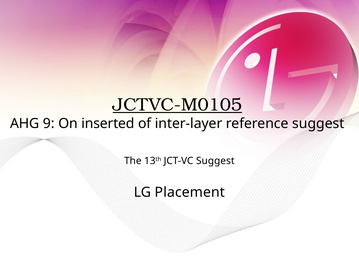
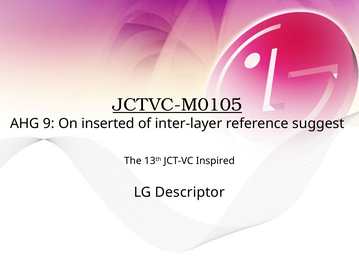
JCT-VC Suggest: Suggest -> Inspired
Placement: Placement -> Descriptor
